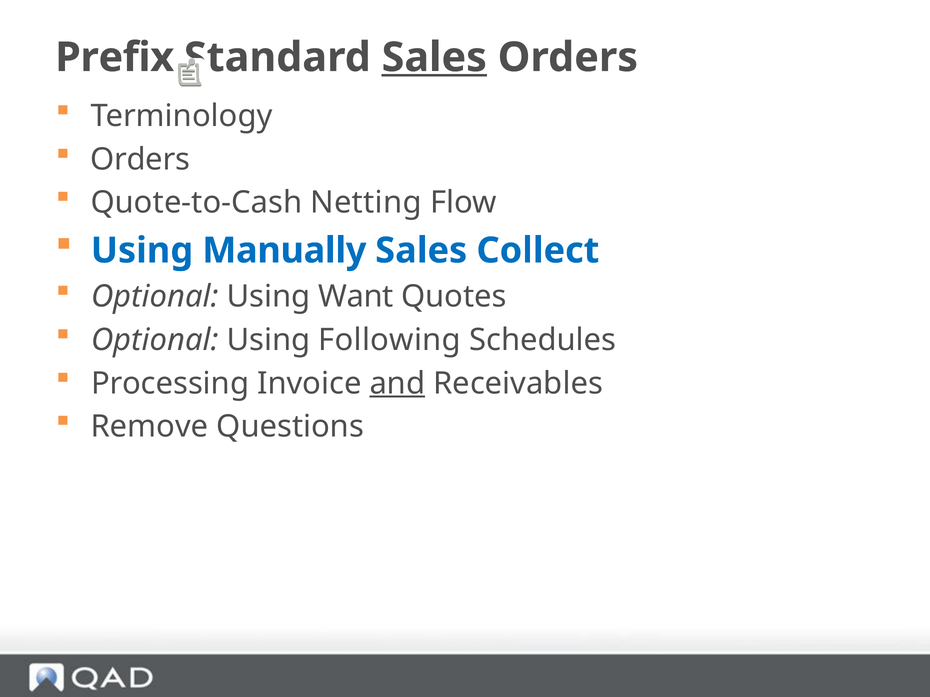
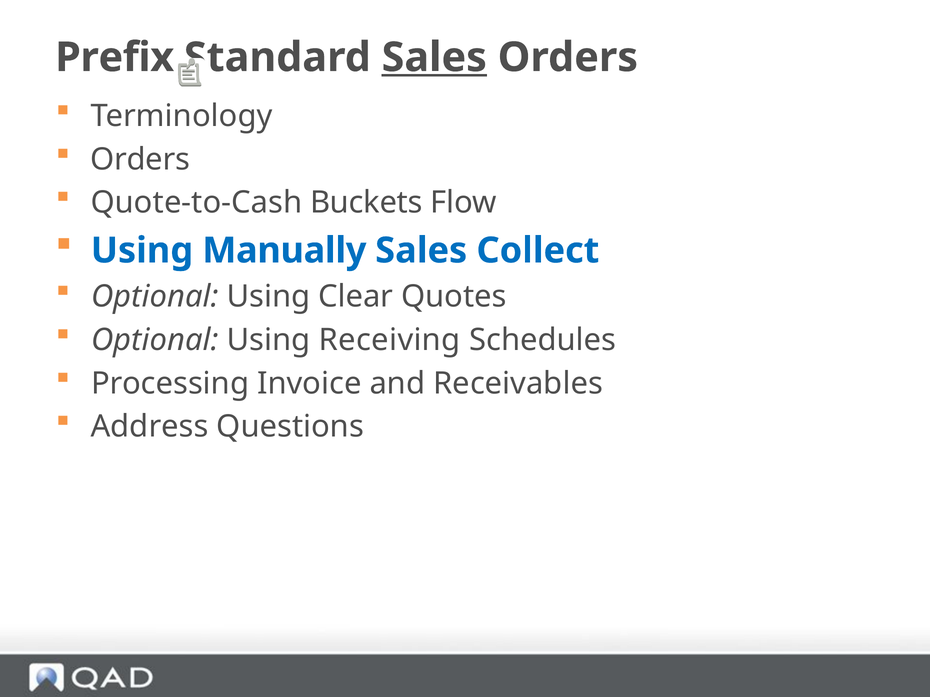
Netting: Netting -> Buckets
Want: Want -> Clear
Following: Following -> Receiving
and underline: present -> none
Remove: Remove -> Address
